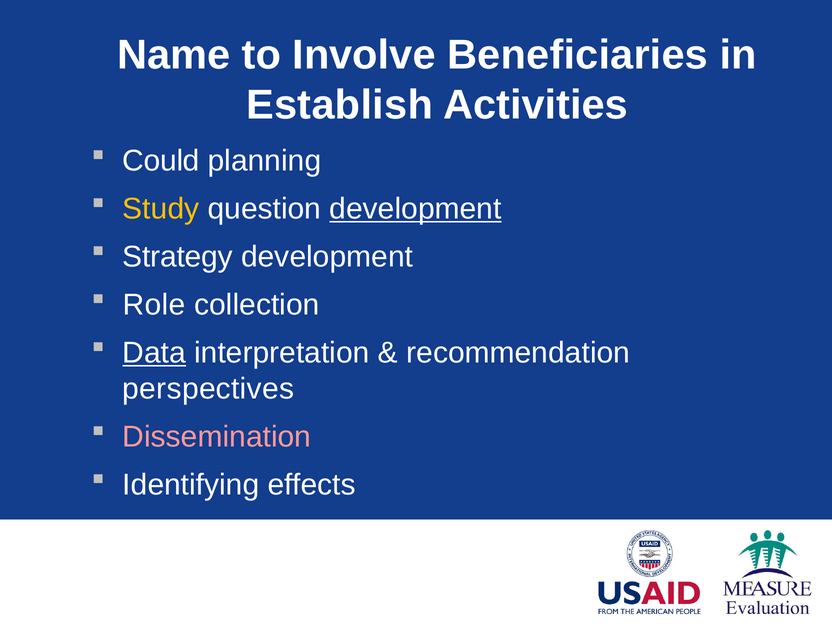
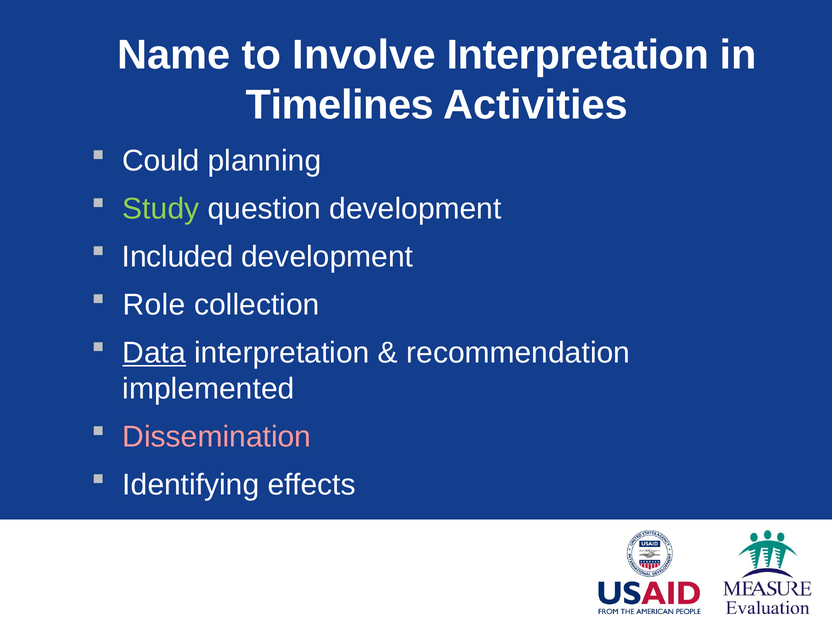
Involve Beneficiaries: Beneficiaries -> Interpretation
Establish: Establish -> Timelines
Study colour: yellow -> light green
development at (415, 209) underline: present -> none
Strategy: Strategy -> Included
perspectives: perspectives -> implemented
